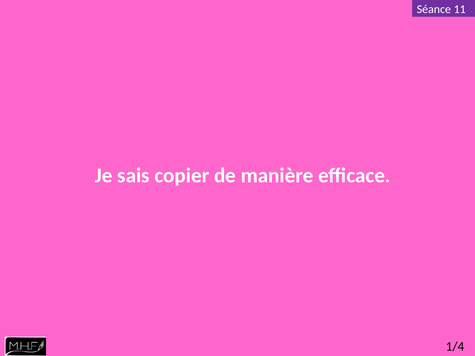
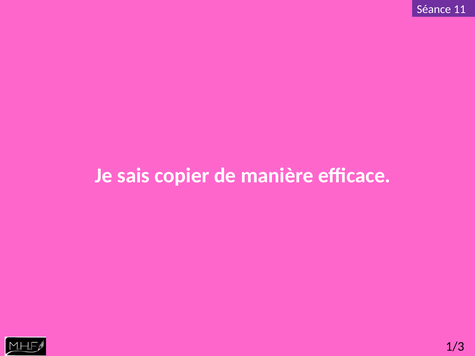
1/4: 1/4 -> 1/3
